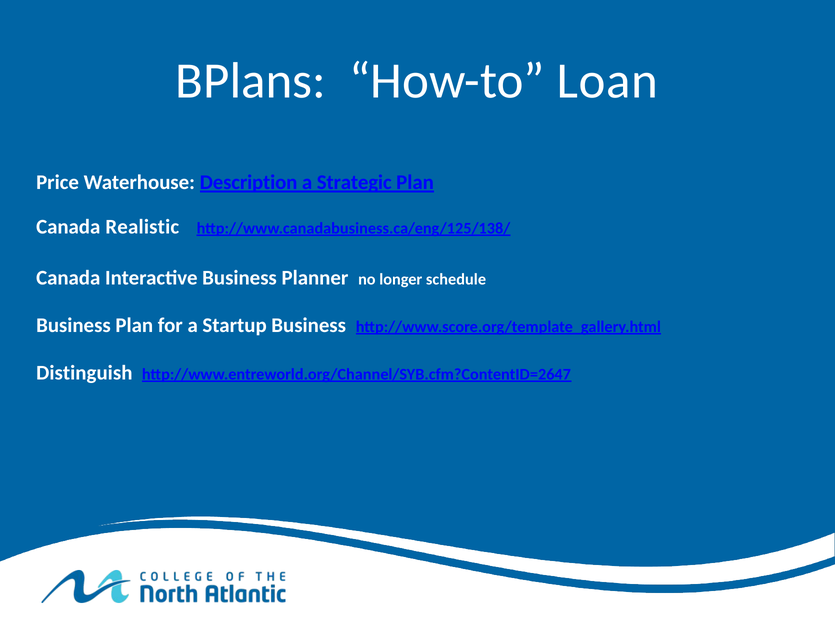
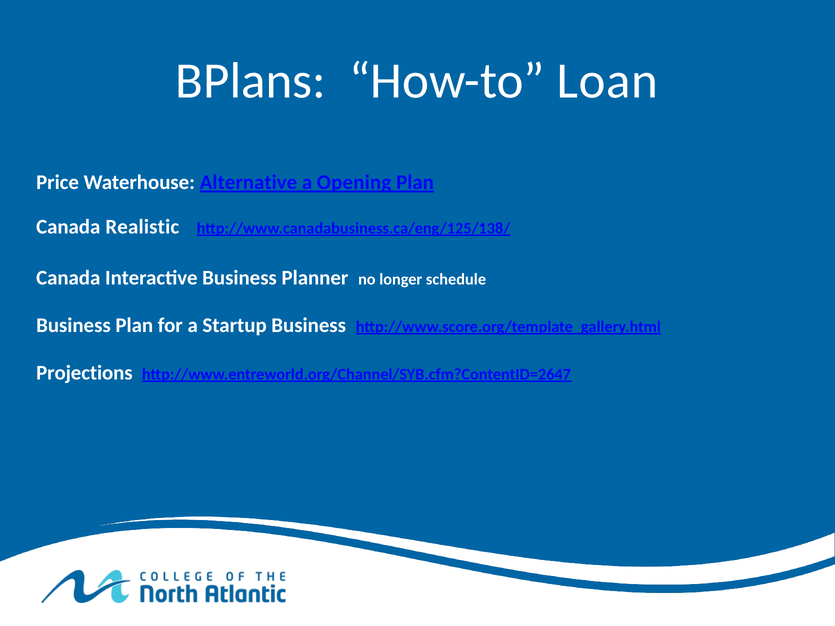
Description: Description -> Alternative
Strategic: Strategic -> Opening
Distinguish: Distinguish -> Projections
